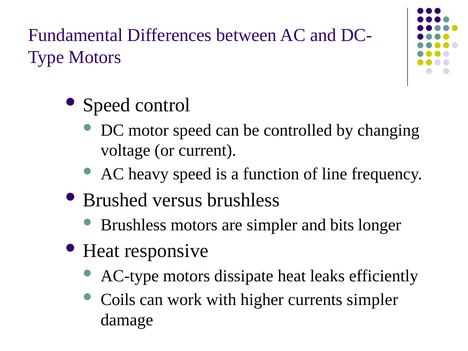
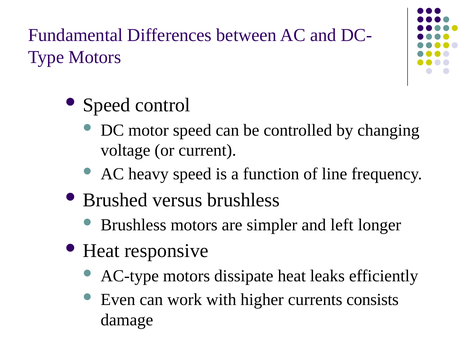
bits: bits -> left
Coils: Coils -> Even
currents simpler: simpler -> consists
